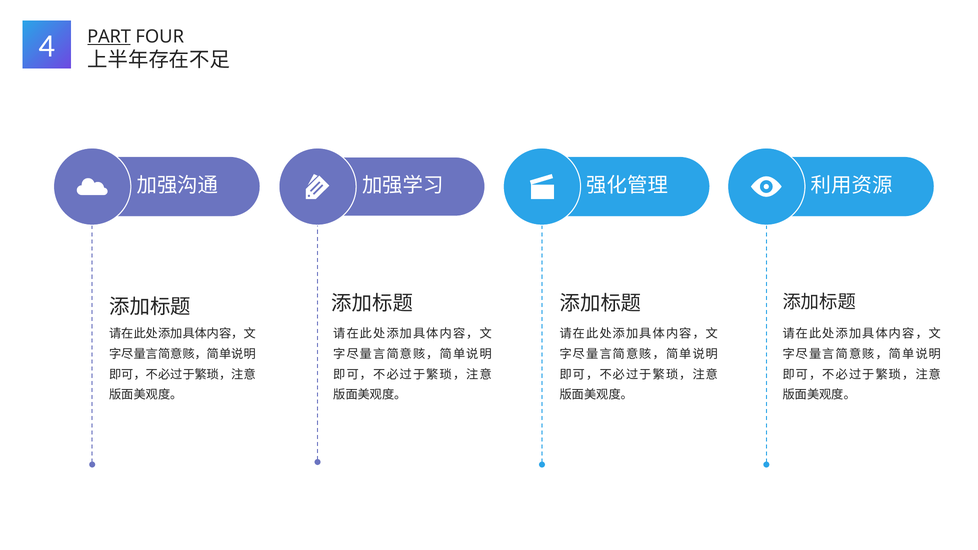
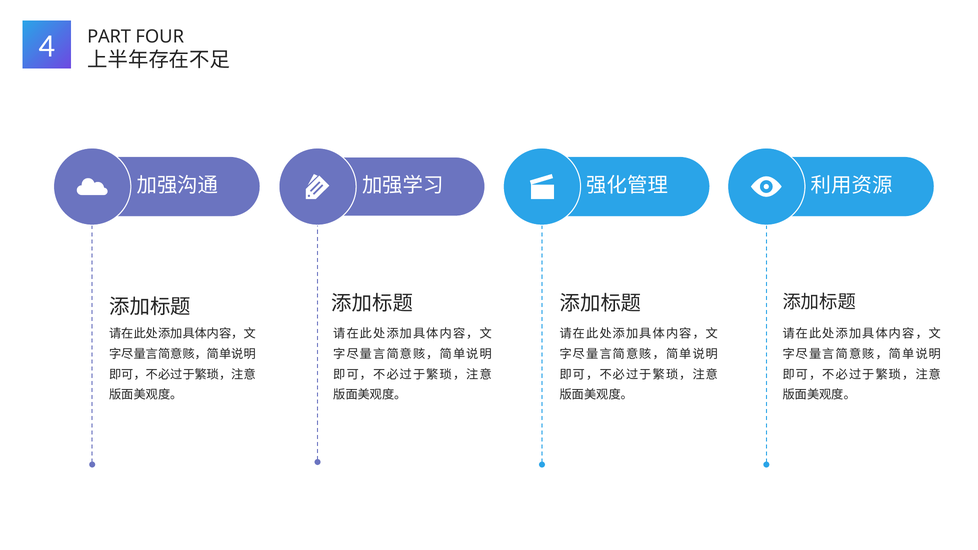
PART underline: present -> none
